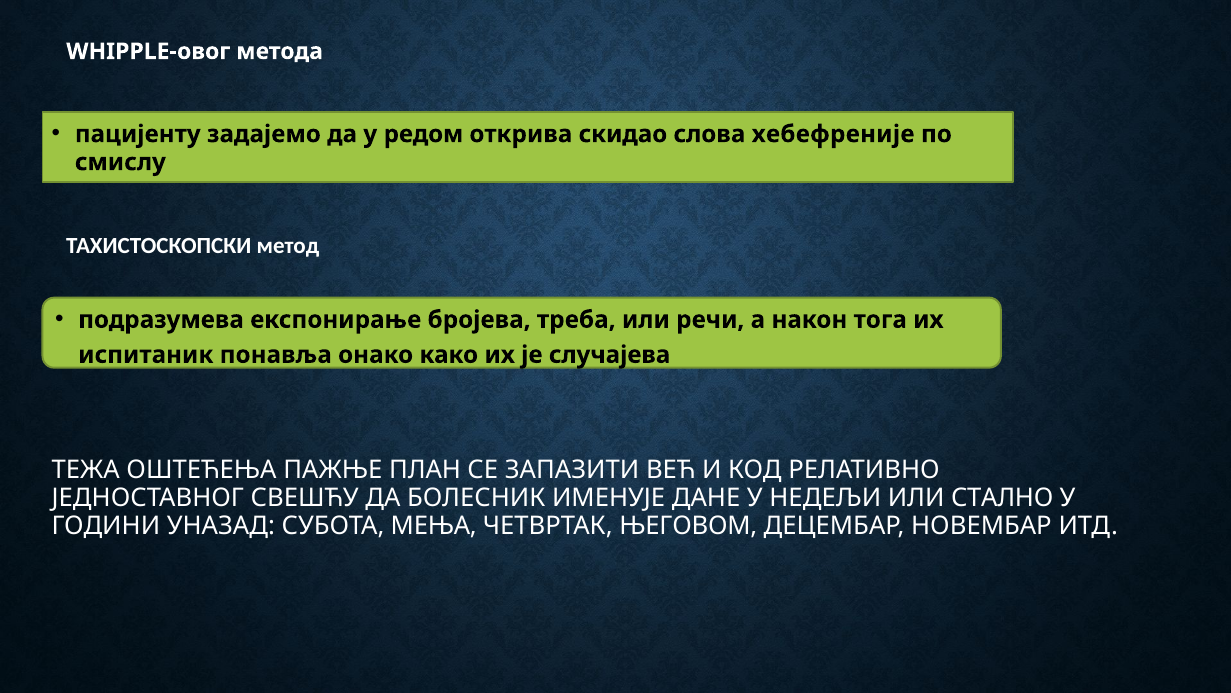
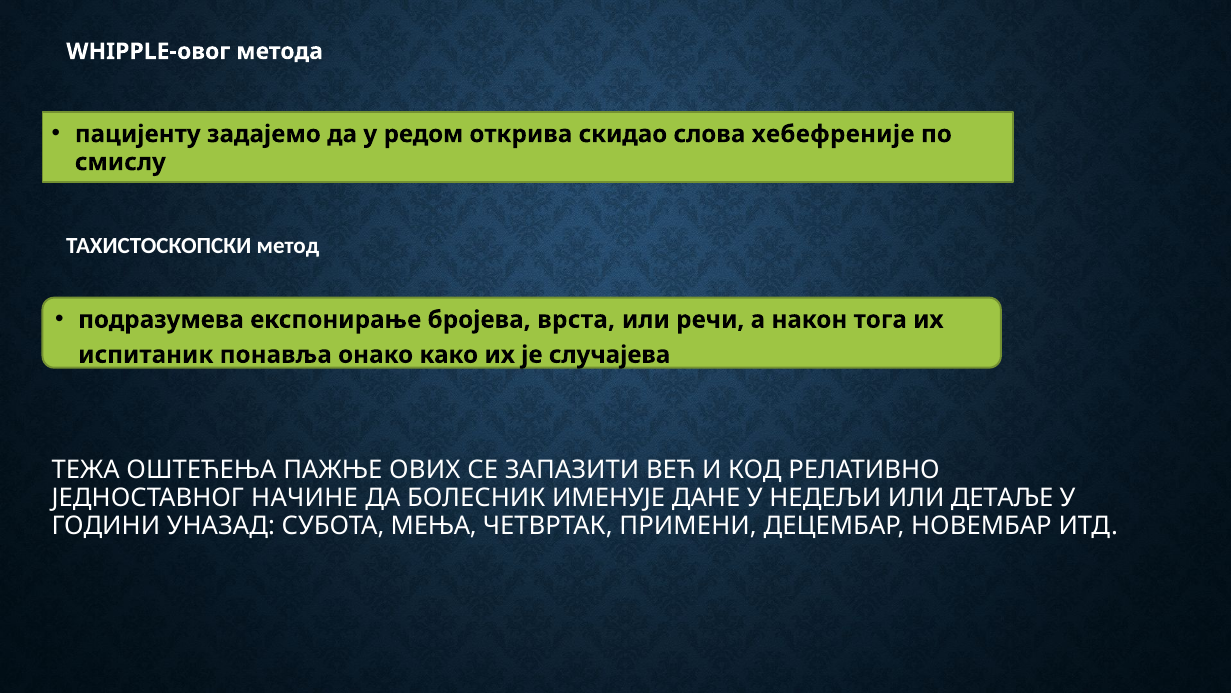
треба: треба -> врста
ПЛАН: ПЛАН -> ОВИХ
СВЕШЋУ: СВЕШЋУ -> НАЧИНЕ
СТАЛНО: СТАЛНО -> ДЕТАЉЕ
ЊЕГОВОМ: ЊЕГОВОМ -> ПРИМЕНИ
